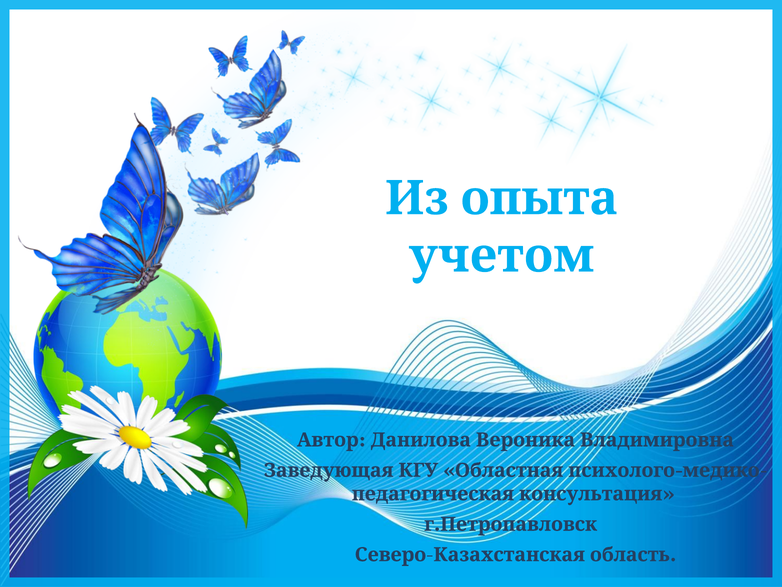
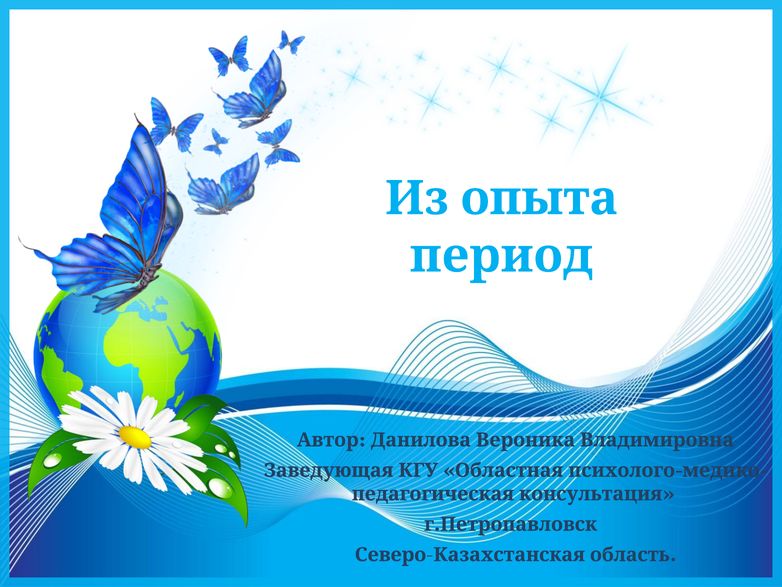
учетом: учетом -> период
